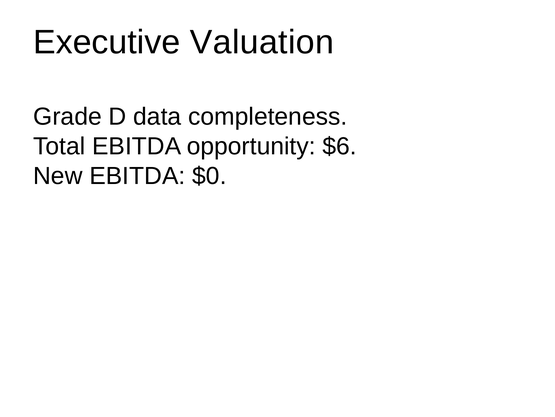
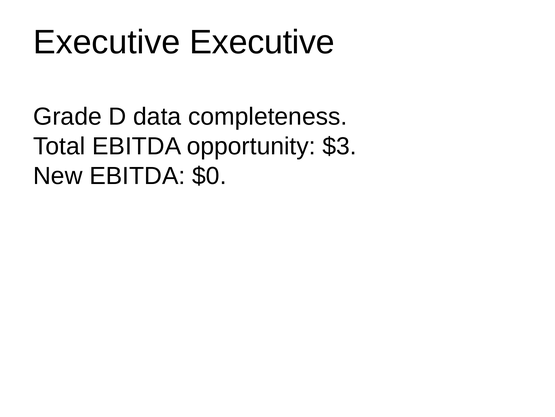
Executive Valuation: Valuation -> Executive
$6: $6 -> $3
